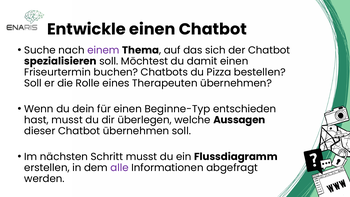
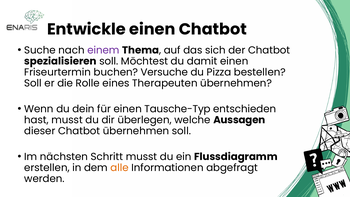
Chatbots: Chatbots -> Versuche
Beginne-Typ: Beginne-Typ -> Tausche-Typ
alle colour: purple -> orange
